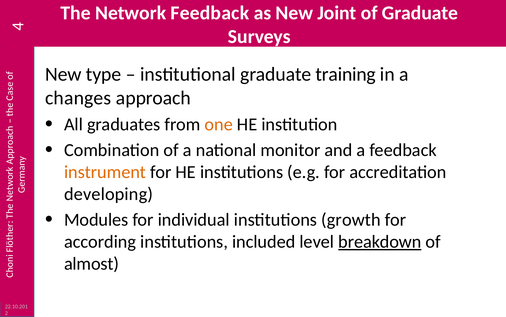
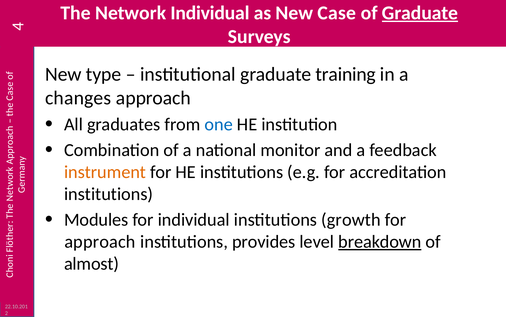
Network Feedback: Feedback -> Individual
Joint: Joint -> Case
Graduate at (420, 13) underline: none -> present
one colour: orange -> blue
developing at (109, 194): developing -> institutions
according at (100, 241): according -> approach
included: included -> provides
